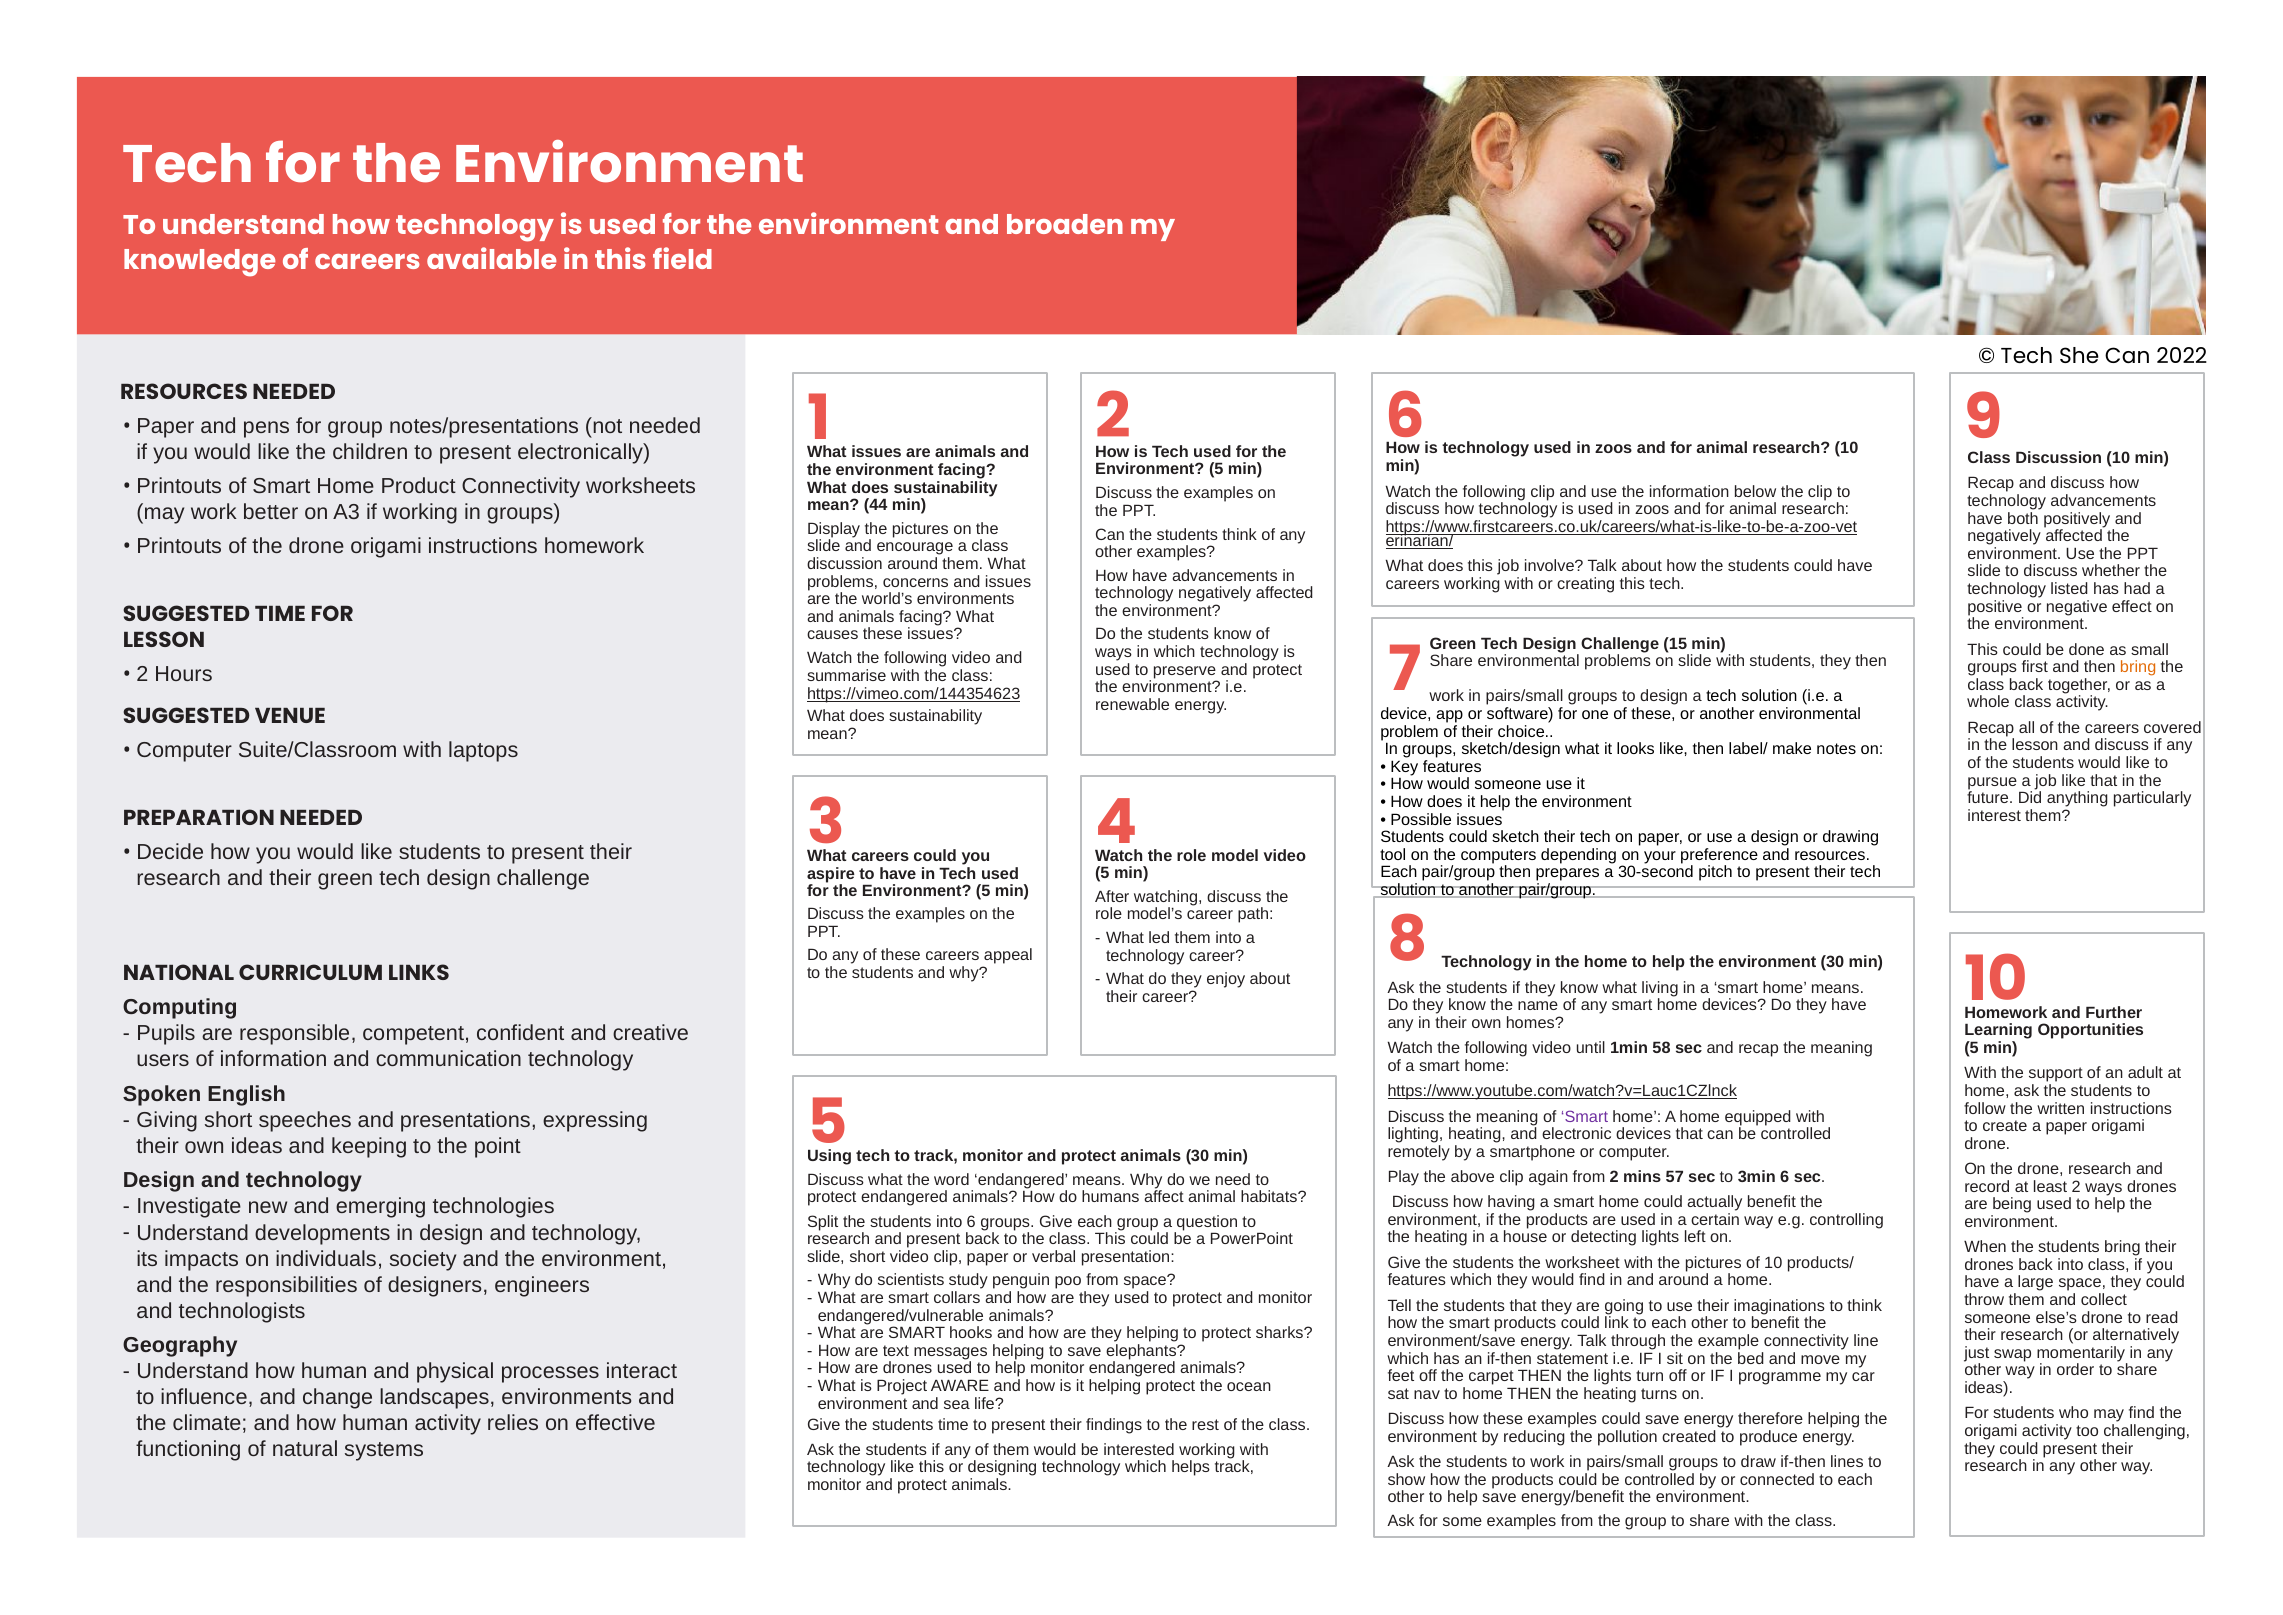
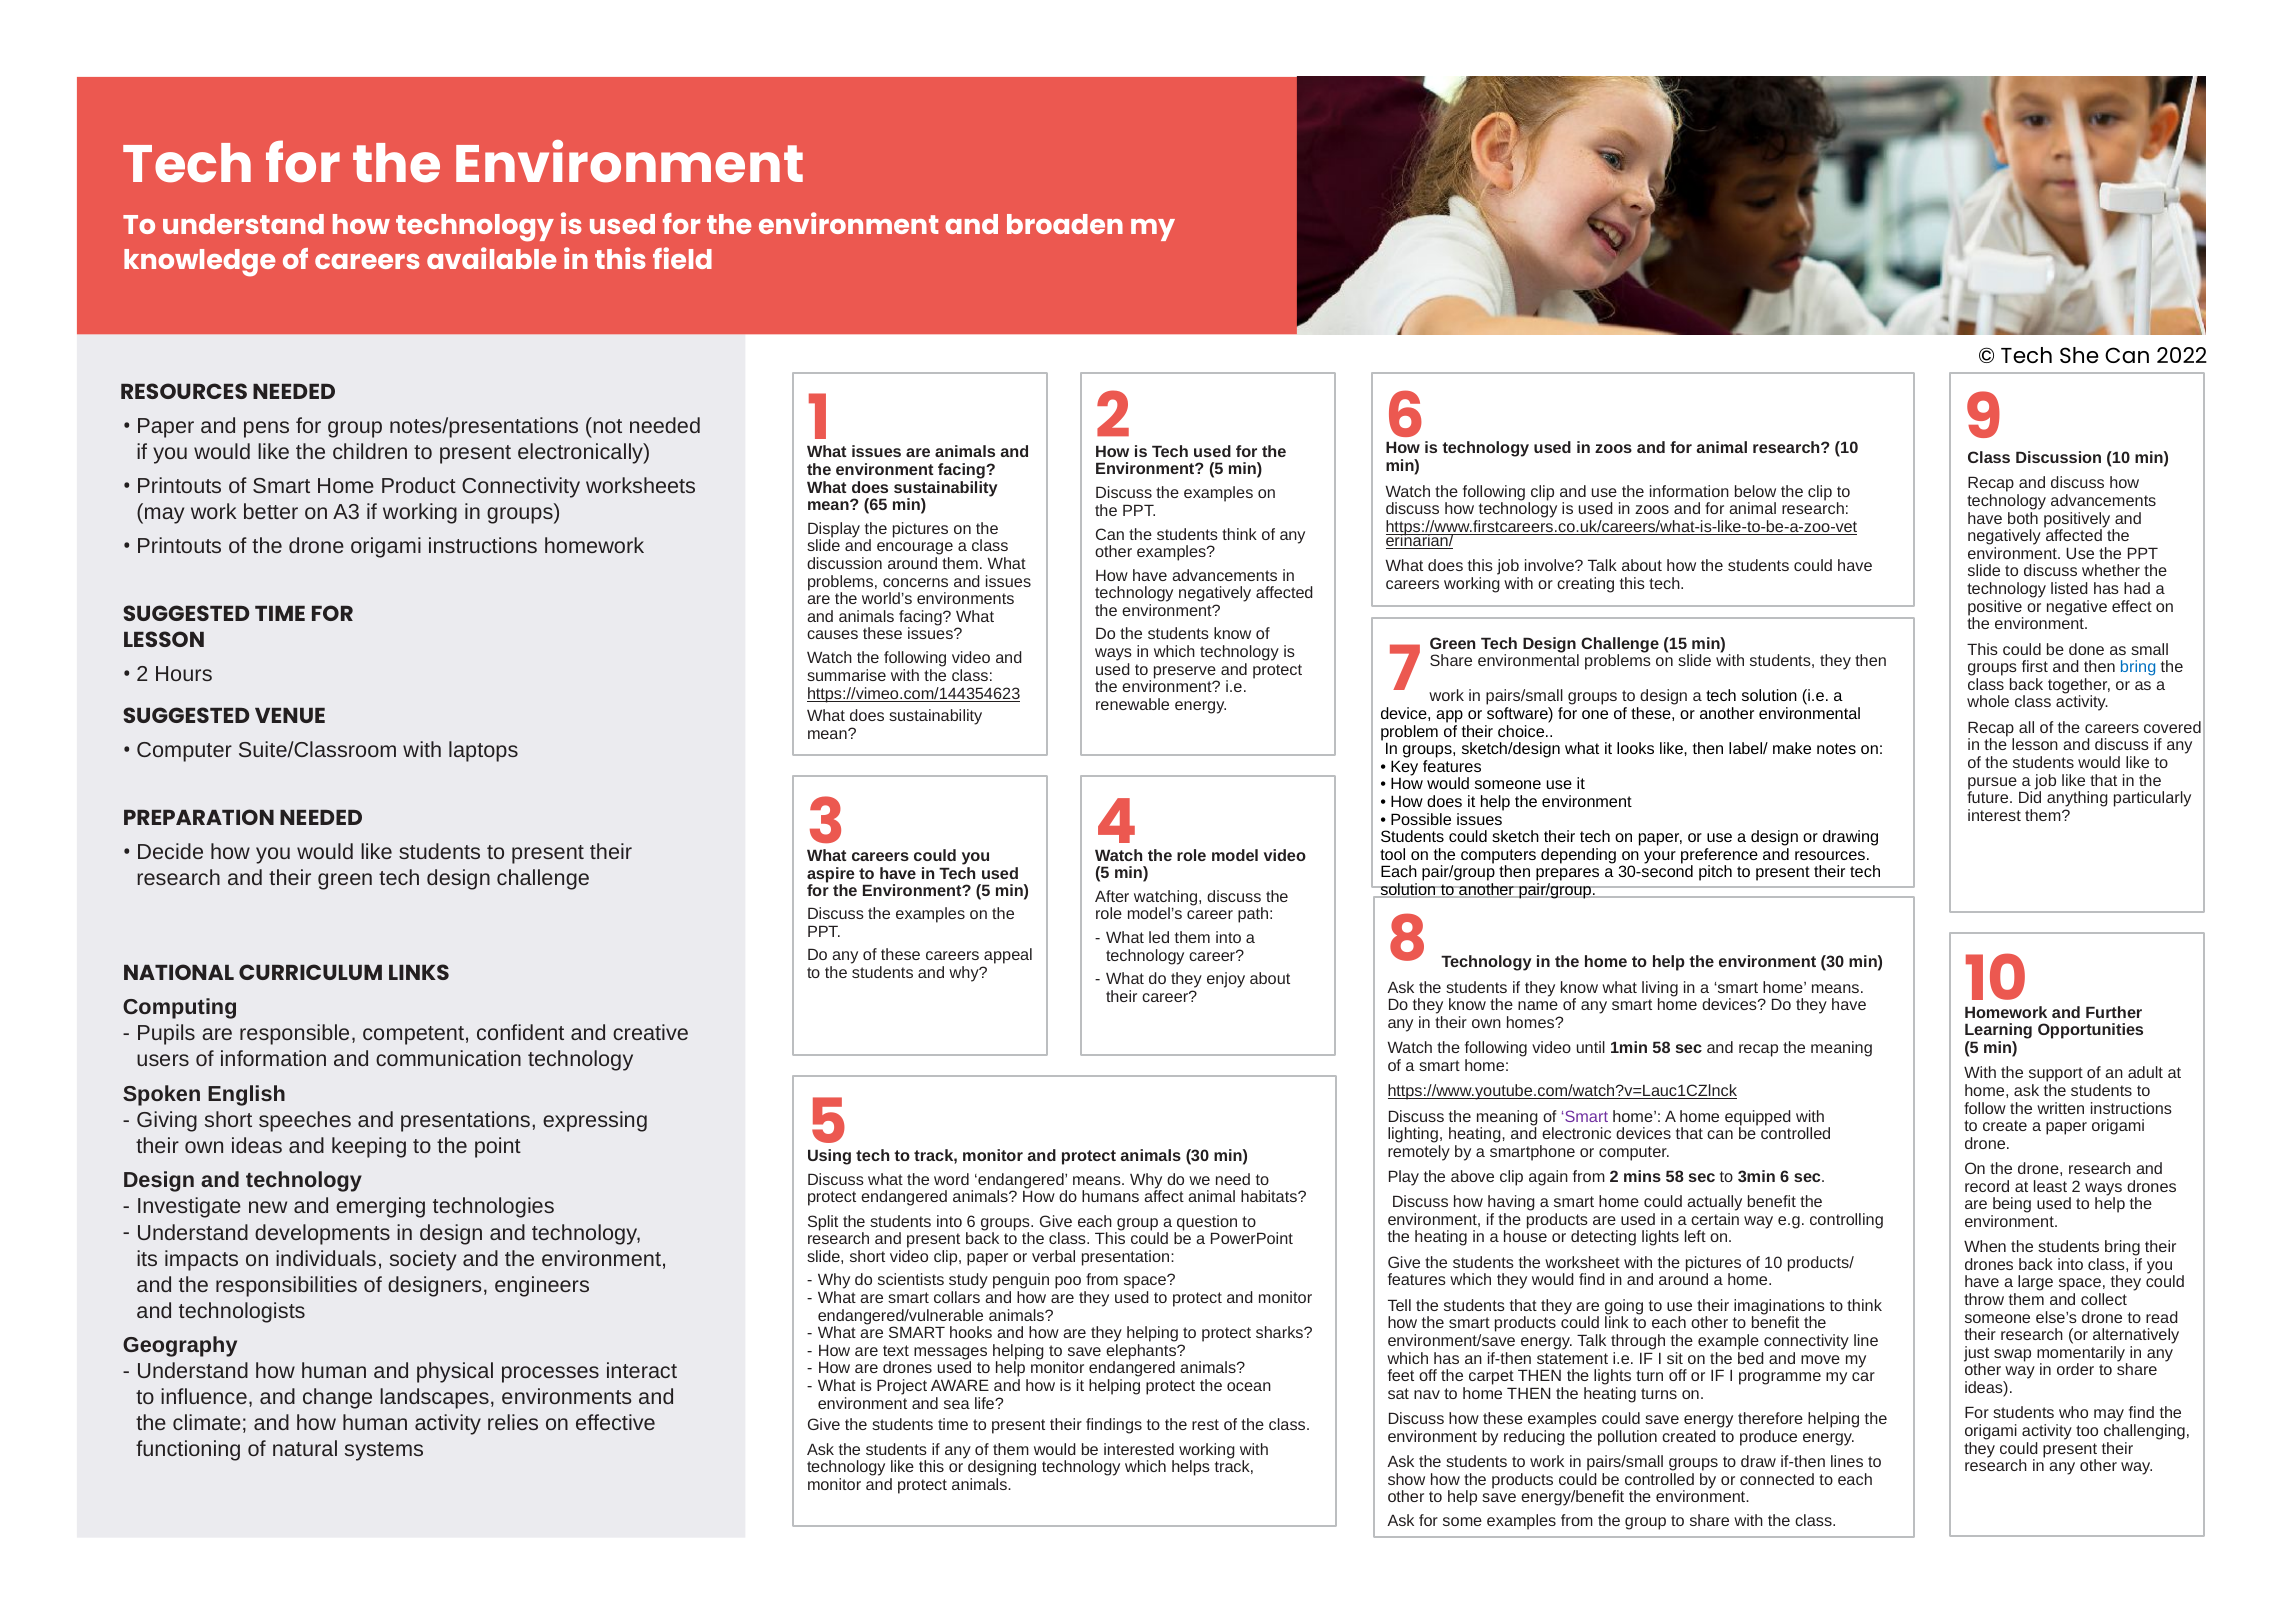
44: 44 -> 65
bring at (2138, 667) colour: orange -> blue
mins 57: 57 -> 58
